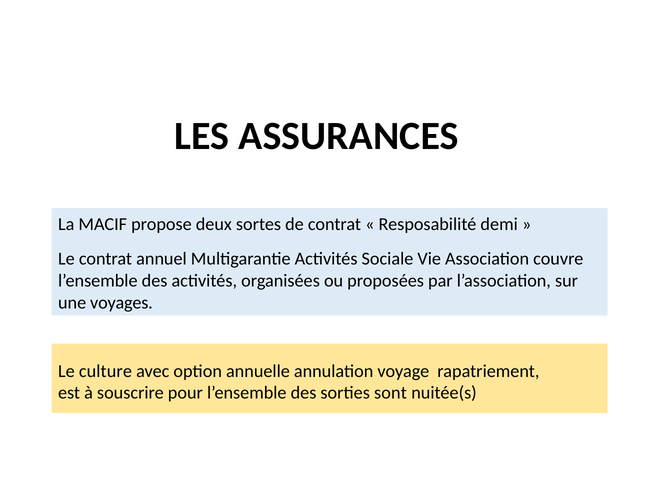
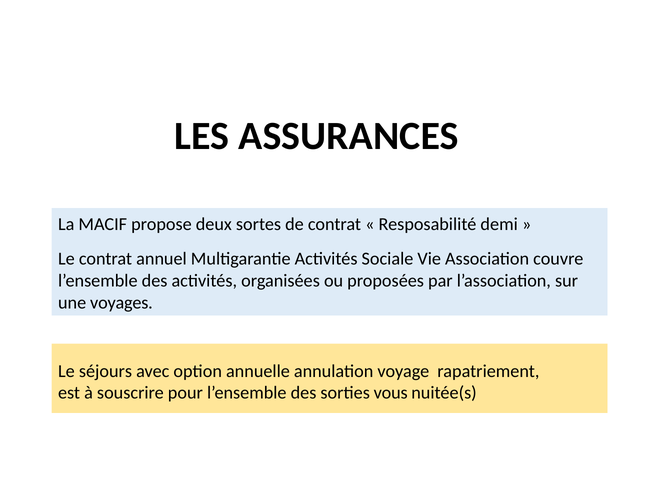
culture: culture -> séjours
sont: sont -> vous
